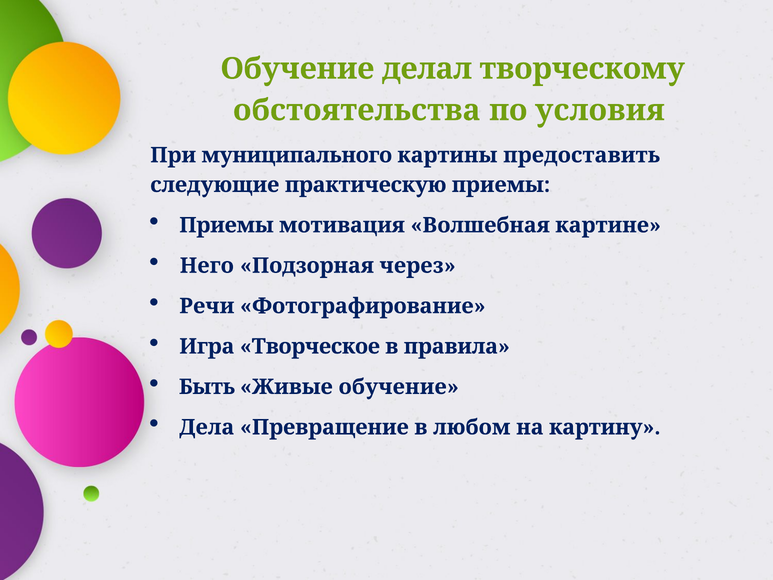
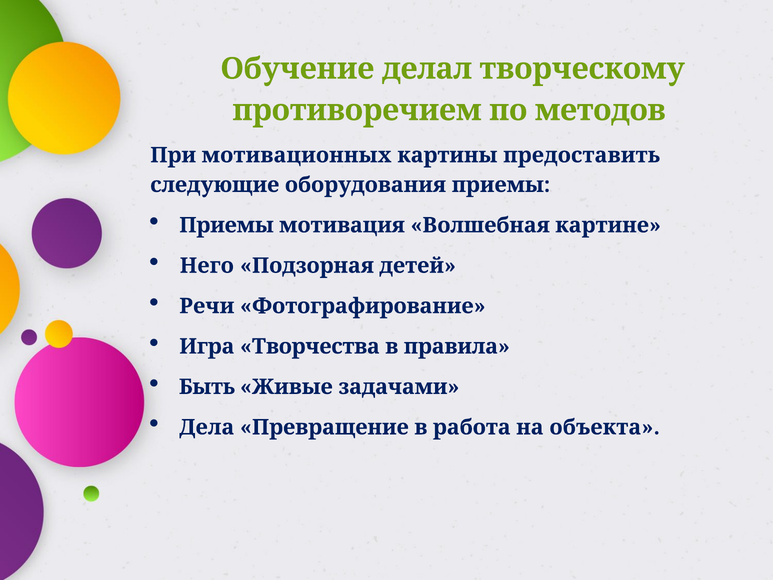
обстоятельства: обстоятельства -> противоречием
условия: условия -> методов
муниципального: муниципального -> мотивационных
практическую: практическую -> оборудования
через: через -> детей
Творческое: Творческое -> Творчества
Живые обучение: обучение -> задачами
любом: любом -> работа
картину: картину -> объекта
